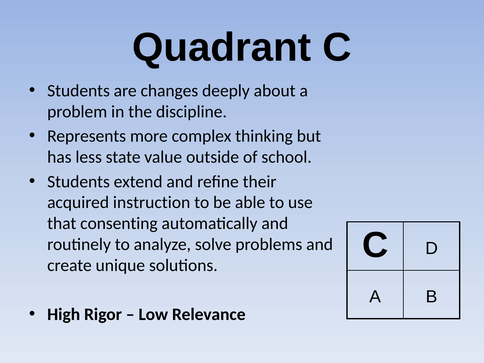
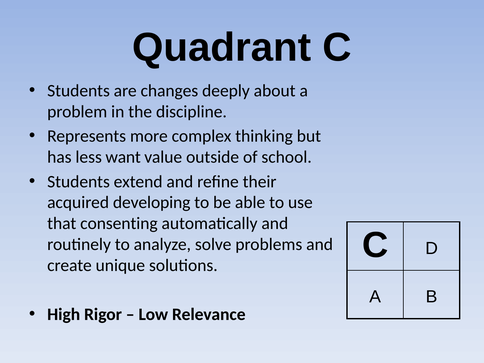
state: state -> want
instruction: instruction -> developing
